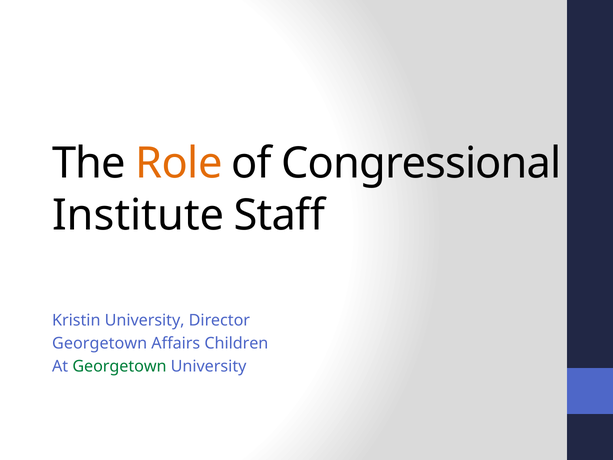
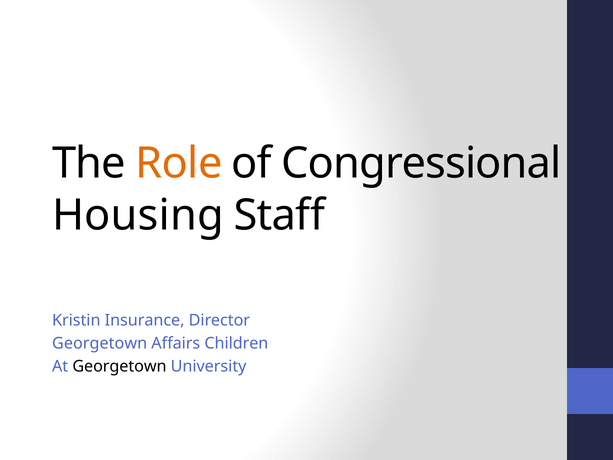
Institute: Institute -> Housing
Kristin University: University -> Insurance
Georgetown at (119, 366) colour: green -> black
